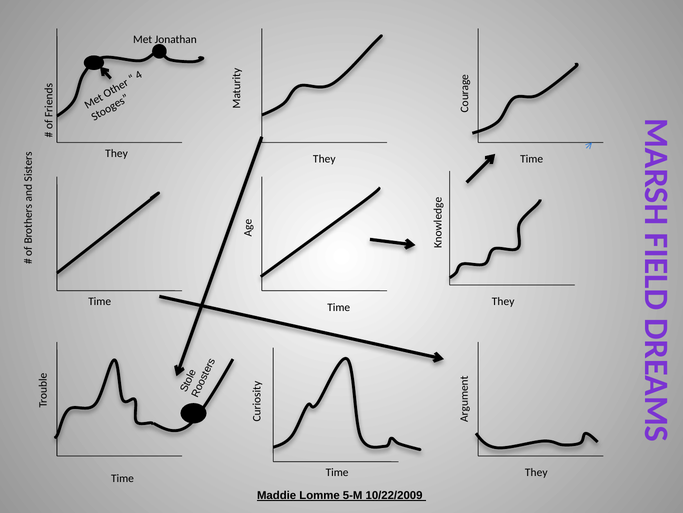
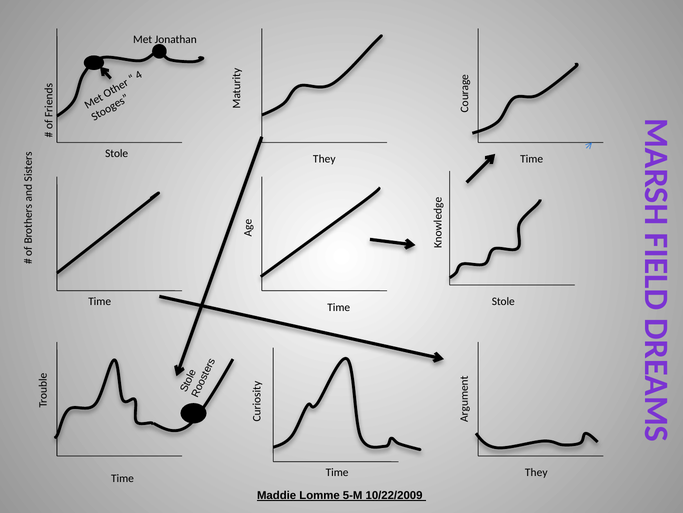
They at (117, 153): They -> Stole
They at (503, 301): They -> Stole
